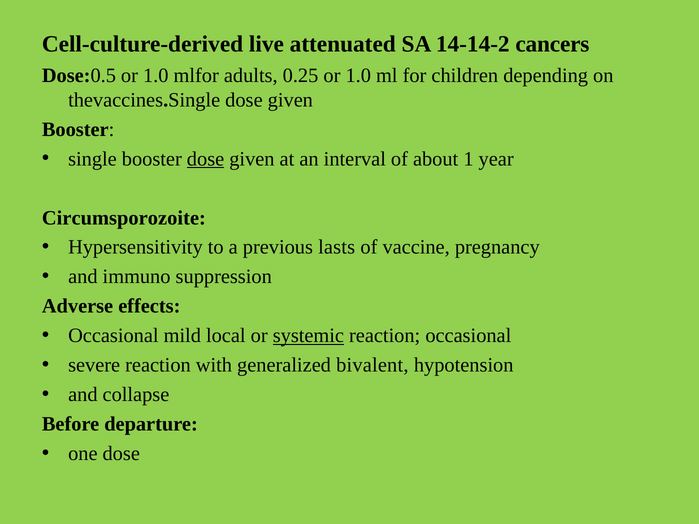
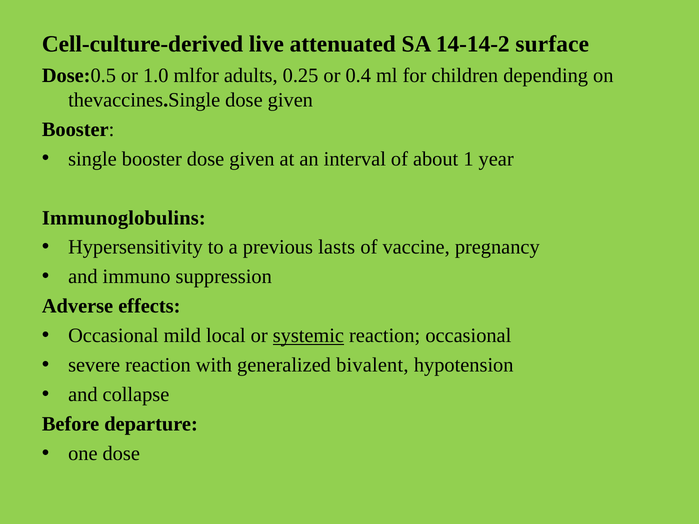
cancers: cancers -> surface
0.25 or 1.0: 1.0 -> 0.4
dose at (206, 159) underline: present -> none
Circumsporozoite: Circumsporozoite -> Immunoglobulins
